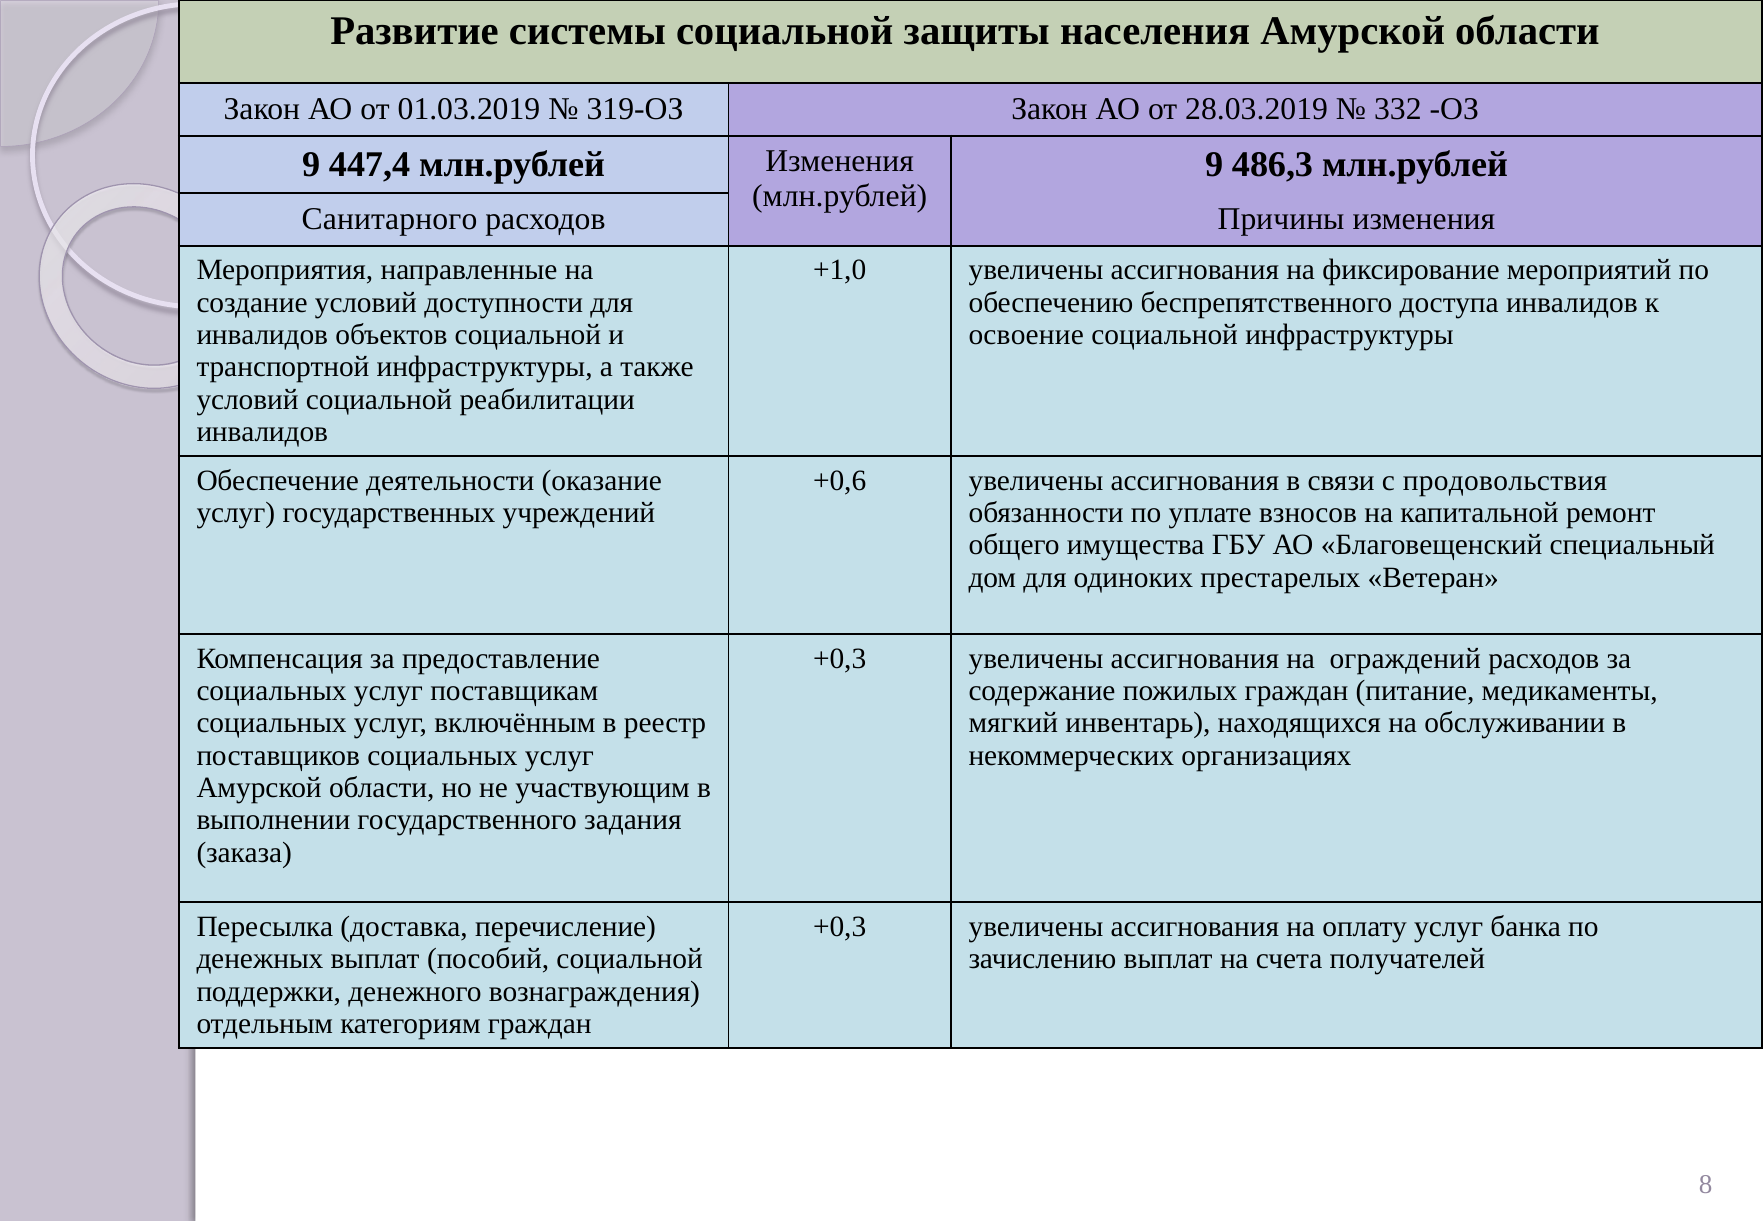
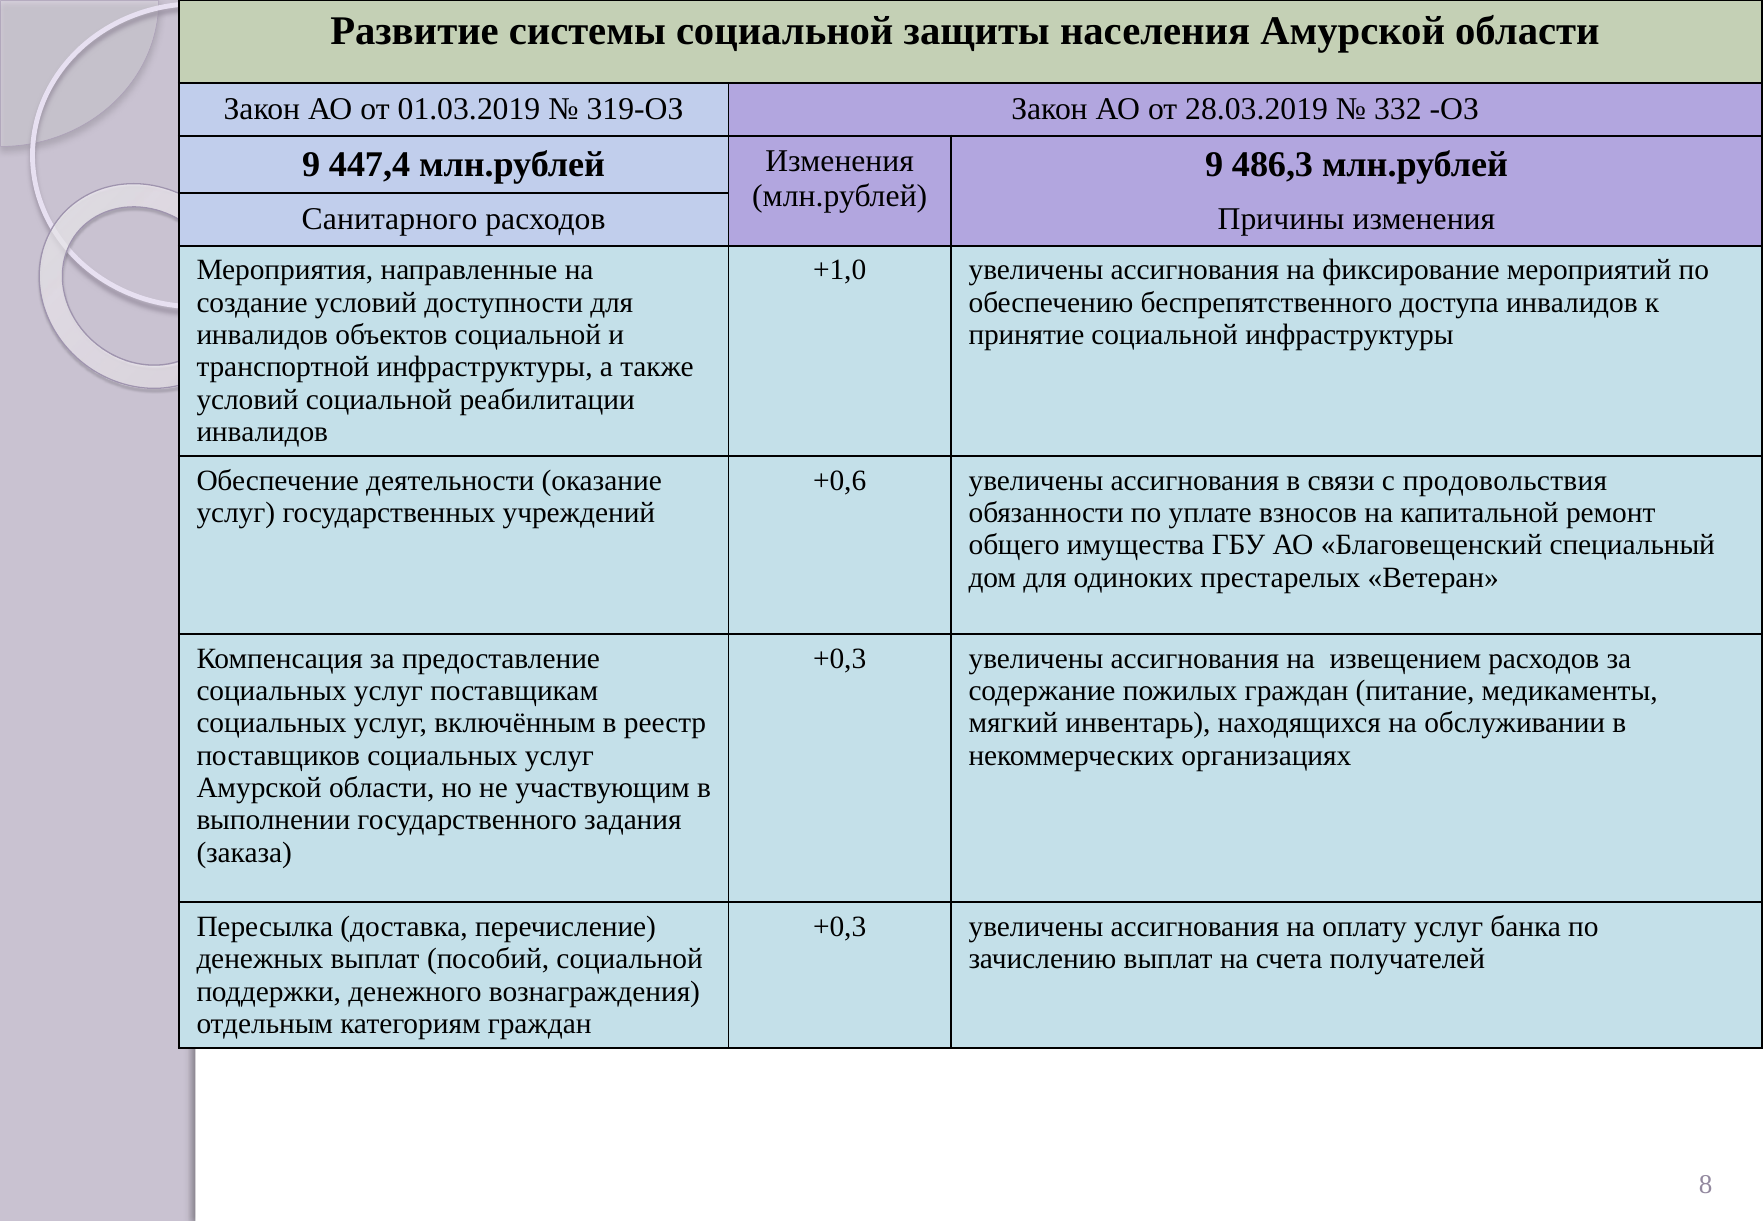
освоение: освоение -> принятие
ограждений: ограждений -> извещением
